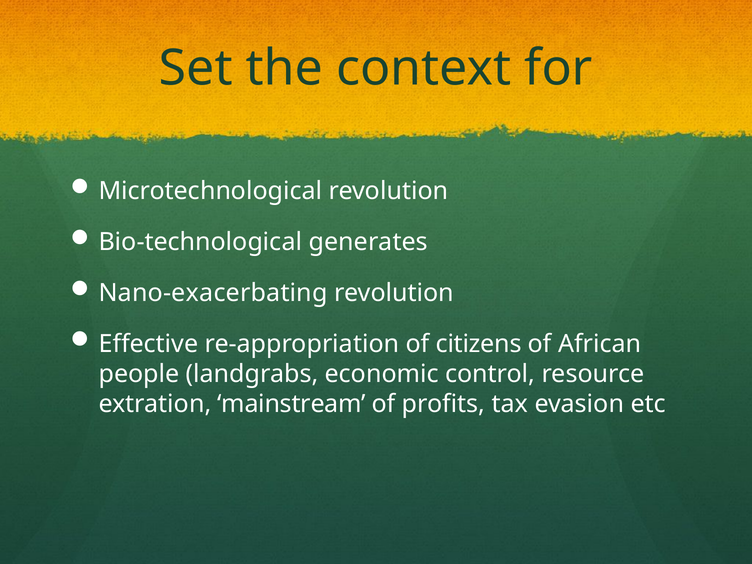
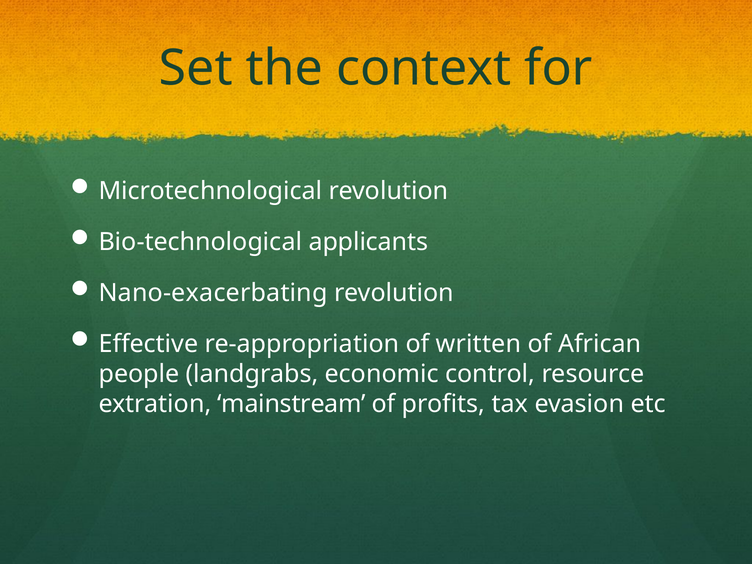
generates: generates -> applicants
citizens: citizens -> written
